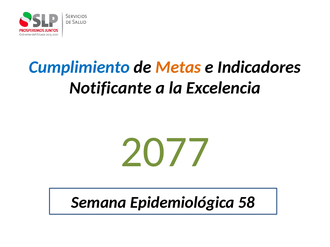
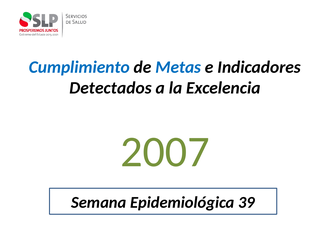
Metas colour: orange -> blue
Notificante: Notificante -> Detectados
2077: 2077 -> 2007
58: 58 -> 39
